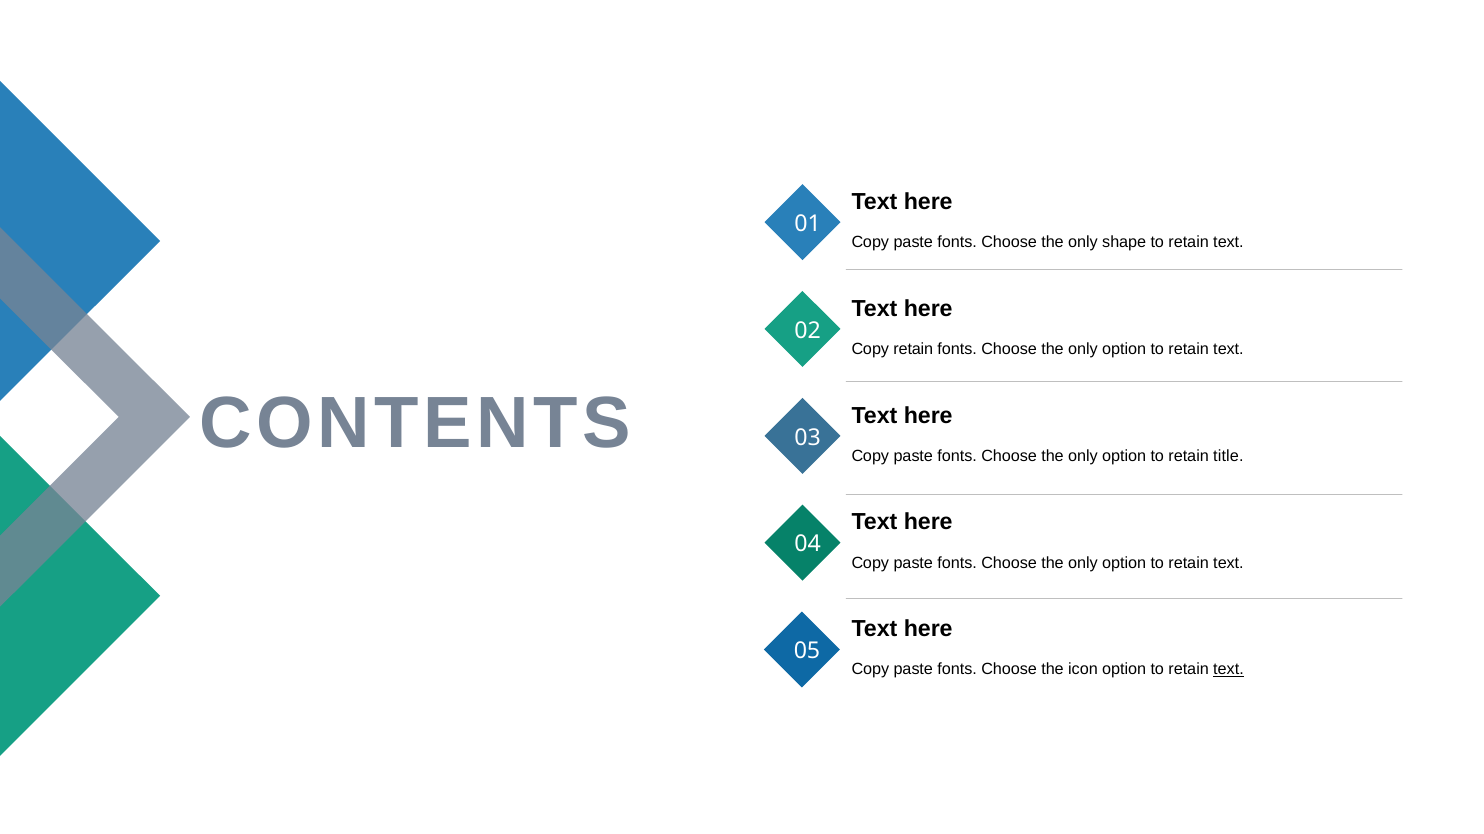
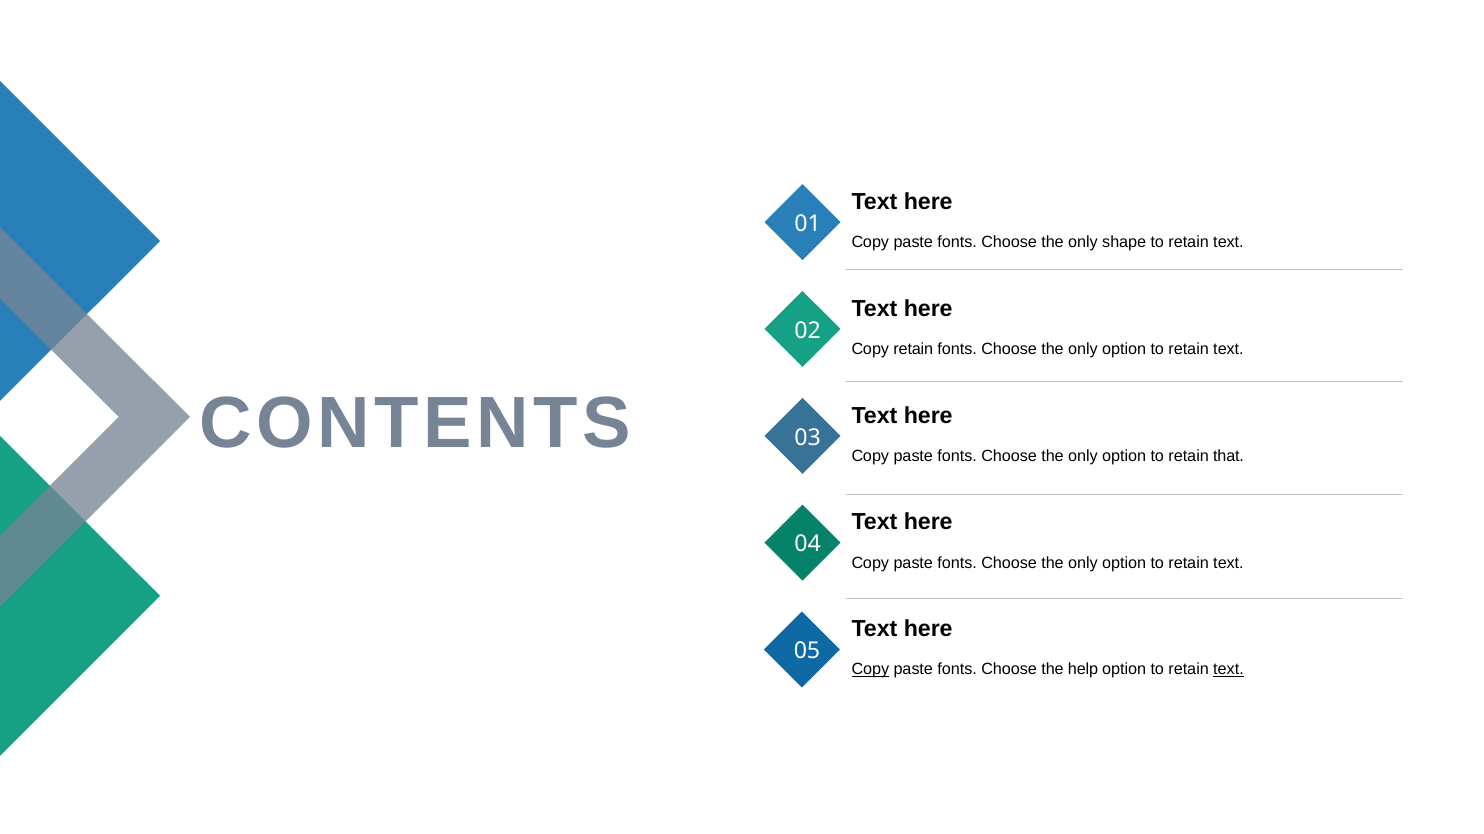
title: title -> that
Copy at (870, 670) underline: none -> present
icon: icon -> help
